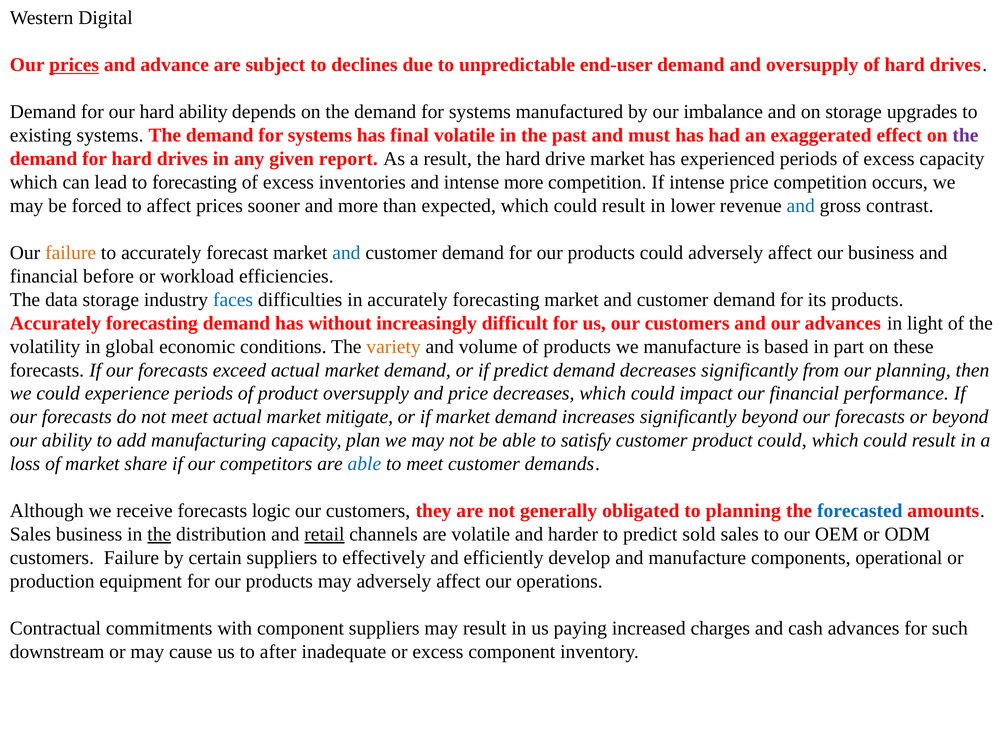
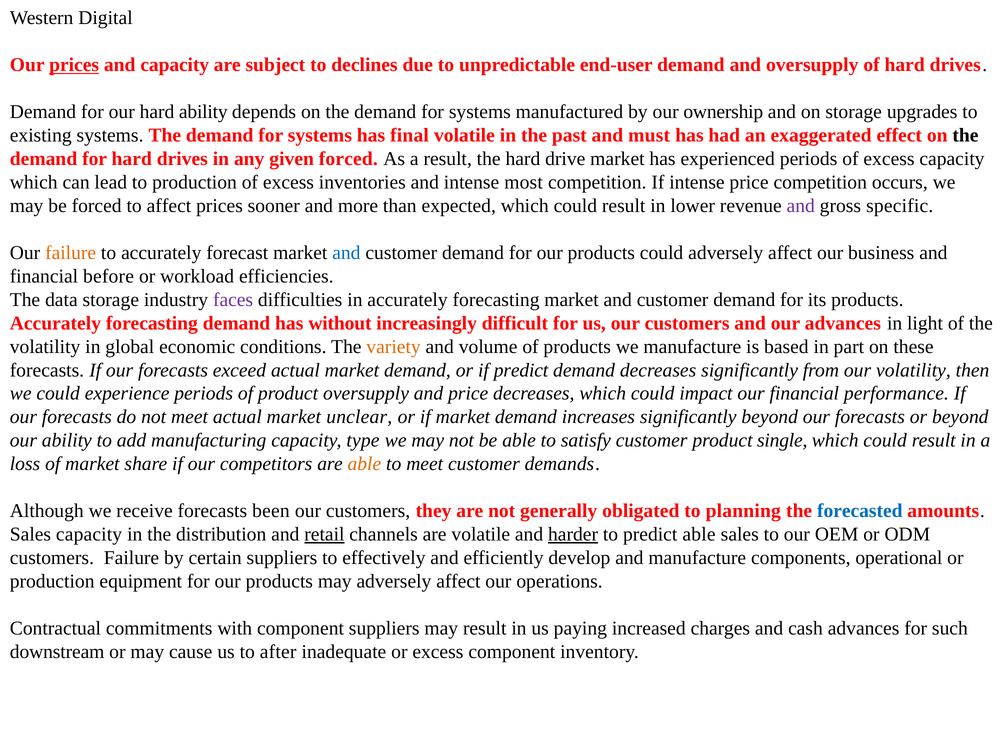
and advance: advance -> capacity
imbalance: imbalance -> ownership
the at (965, 135) colour: purple -> black
given report: report -> forced
to forecasting: forecasting -> production
intense more: more -> most
and at (801, 206) colour: blue -> purple
contrast: contrast -> specific
faces colour: blue -> purple
our planning: planning -> volatility
mitigate: mitigate -> unclear
plan: plan -> type
product could: could -> single
able at (364, 464) colour: blue -> orange
logic: logic -> been
Sales business: business -> capacity
the at (159, 534) underline: present -> none
harder underline: none -> present
predict sold: sold -> able
